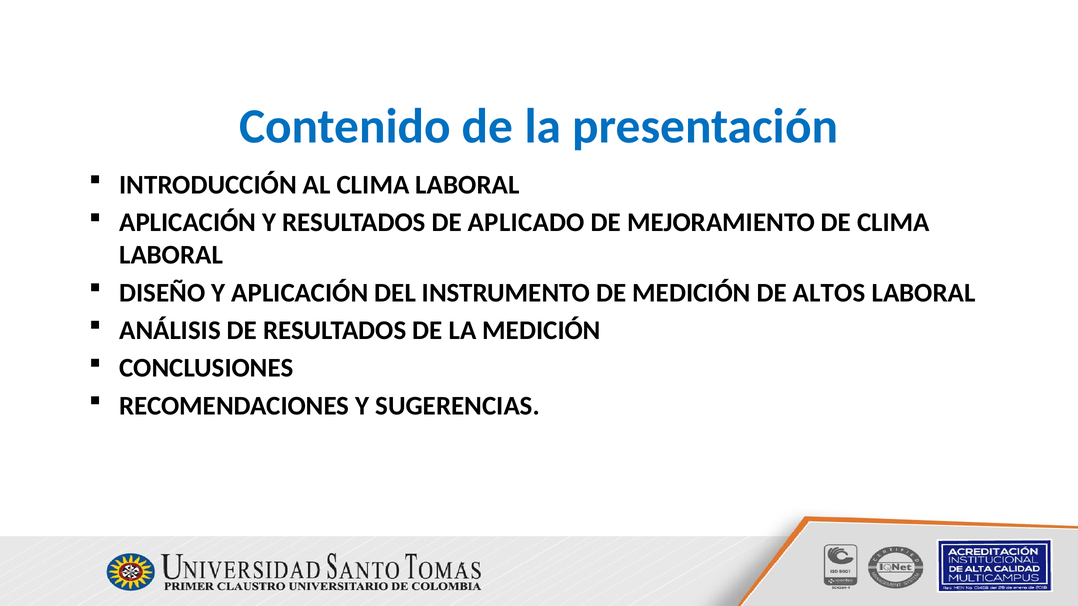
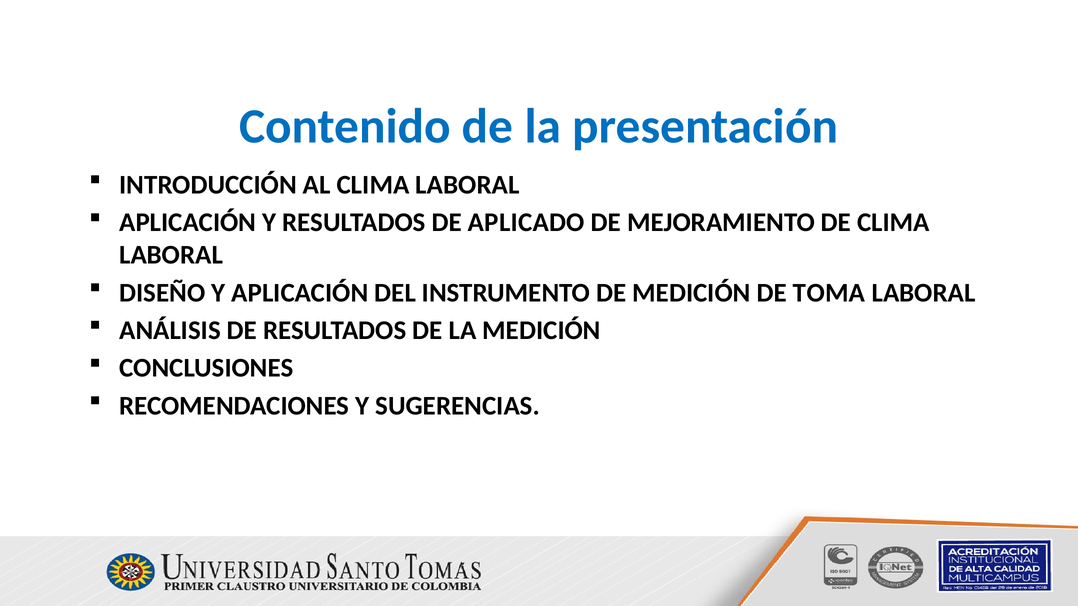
ALTOS: ALTOS -> TOMA
